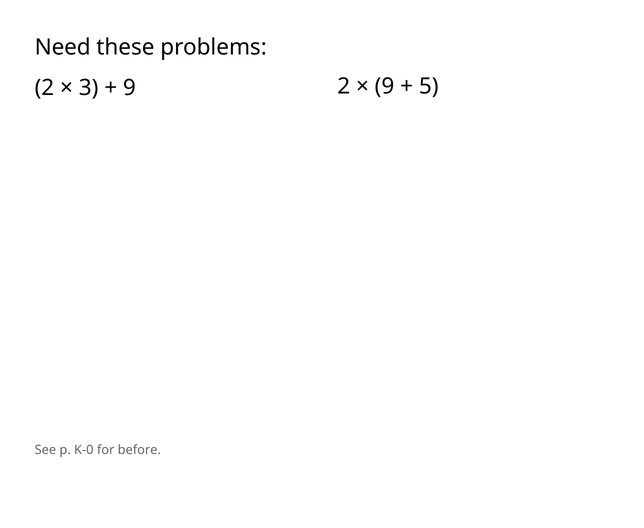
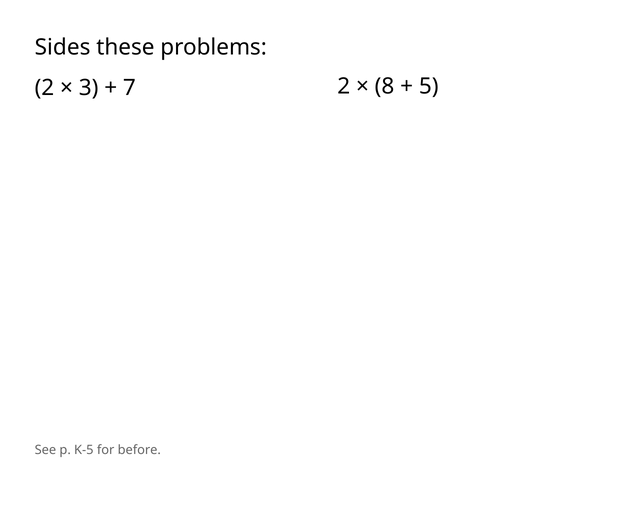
Need: Need -> Sides
9 at (385, 86): 9 -> 8
9 at (129, 88): 9 -> 7
K-0: K-0 -> K-5
